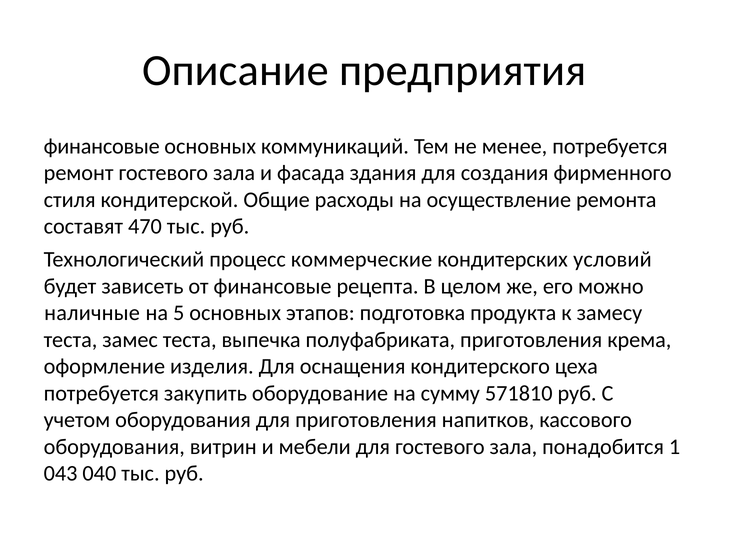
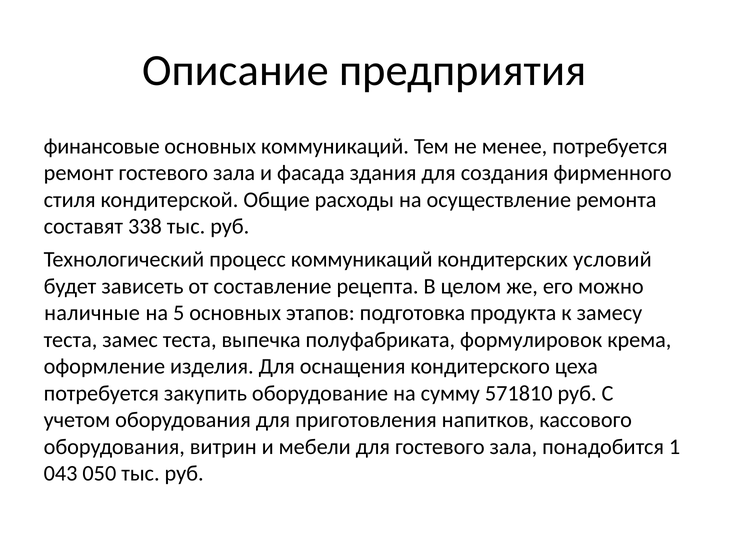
470: 470 -> 338
процесс коммерческие: коммерческие -> коммуникаций
от финансовые: финансовые -> составление
полуфабриката приготовления: приготовления -> формулировок
040: 040 -> 050
